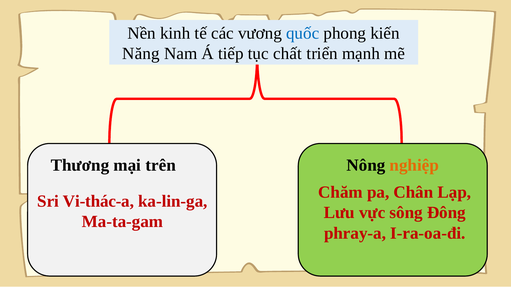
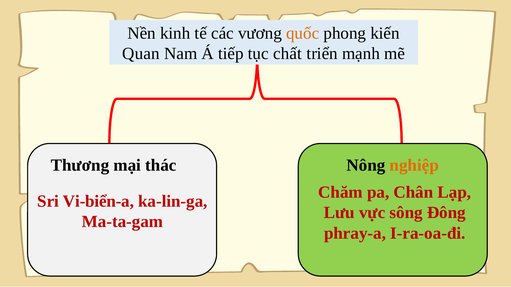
quốc colour: blue -> orange
Năng: Năng -> Quan
trên: trên -> thác
Vi-thác-a: Vi-thác-a -> Vi-biển-a
